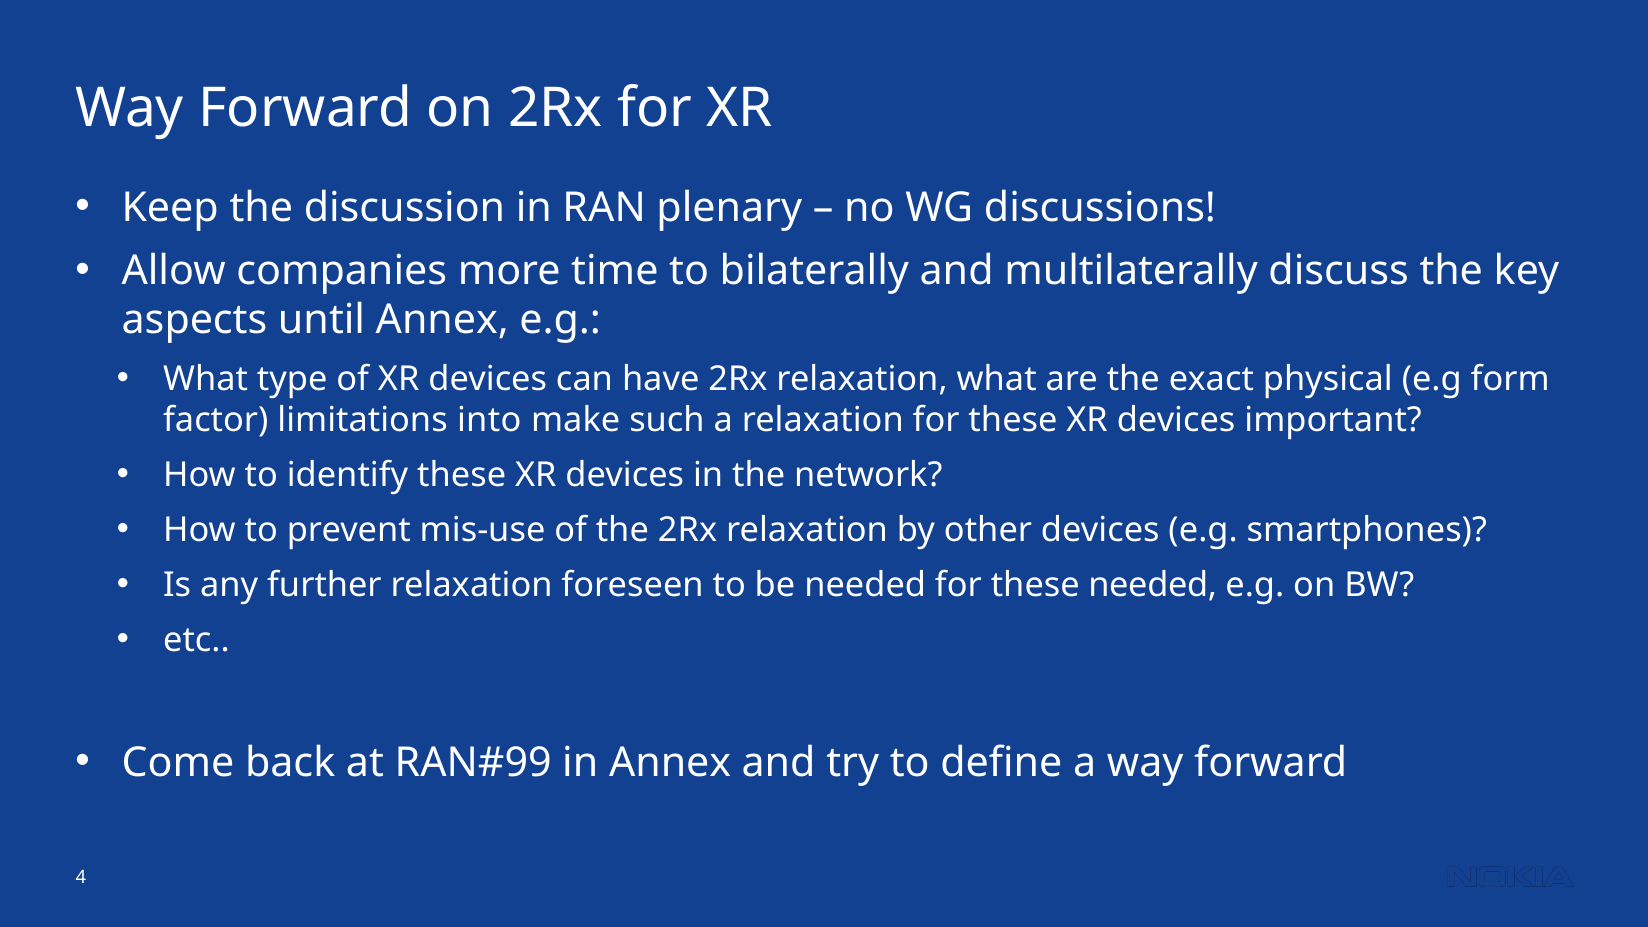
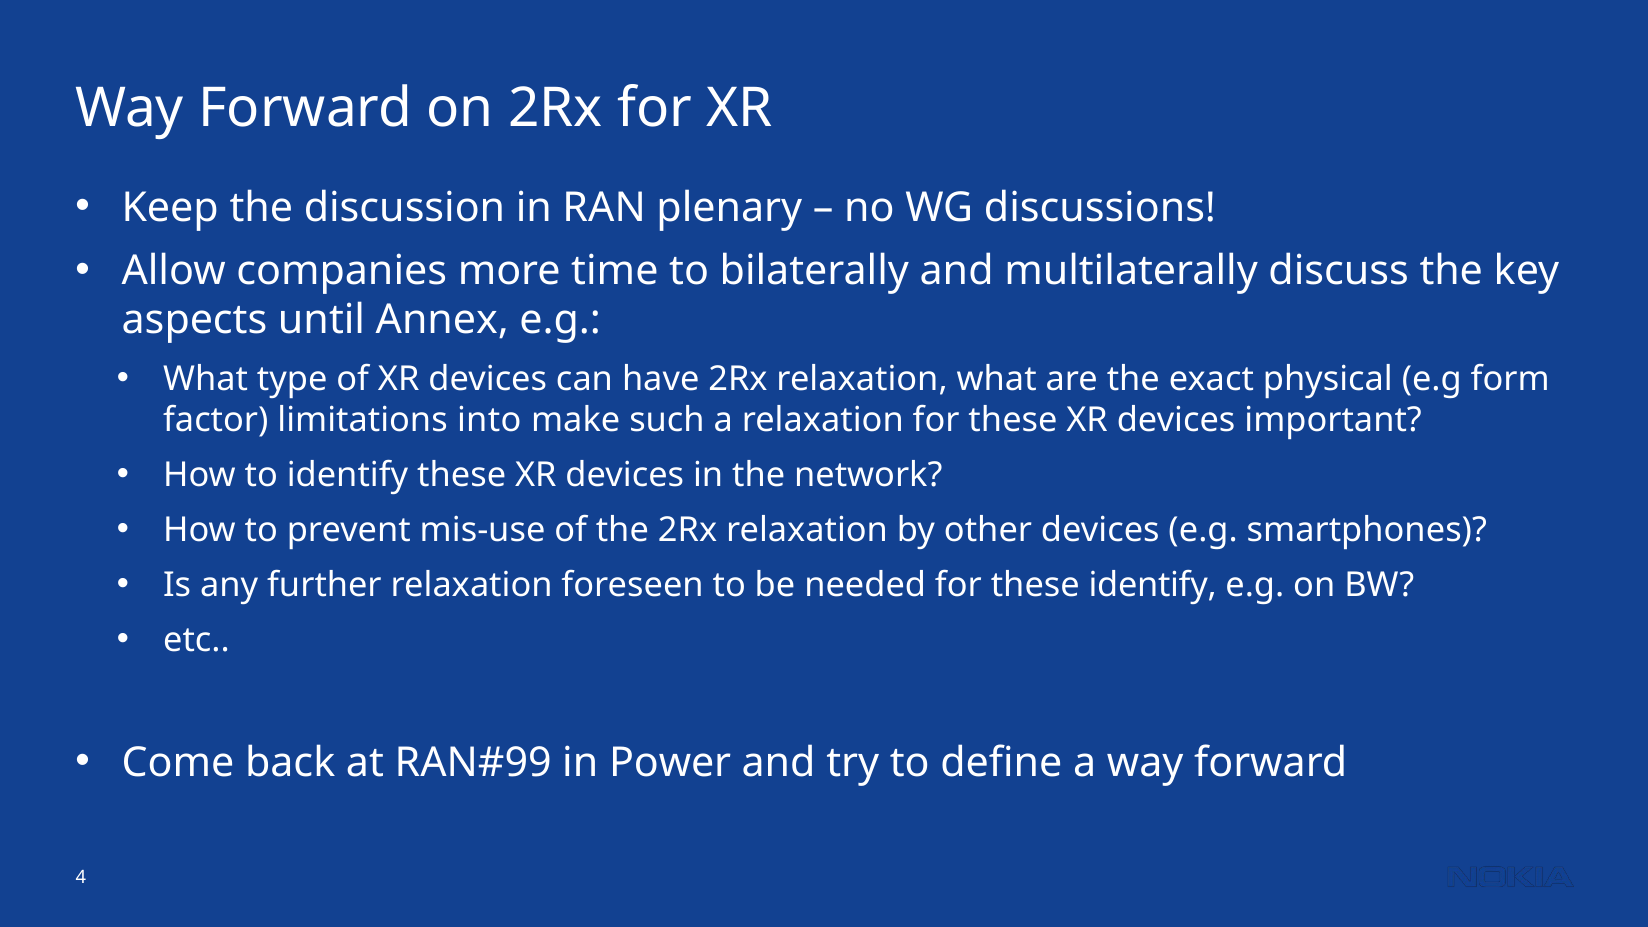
these needed: needed -> identify
in Annex: Annex -> Power
